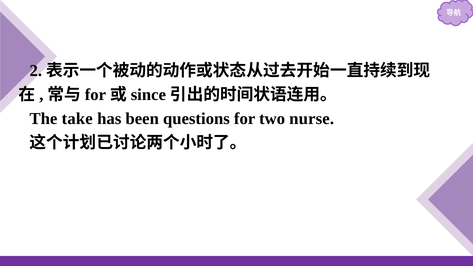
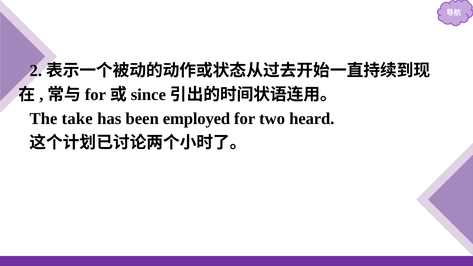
questions: questions -> employed
nurse: nurse -> heard
